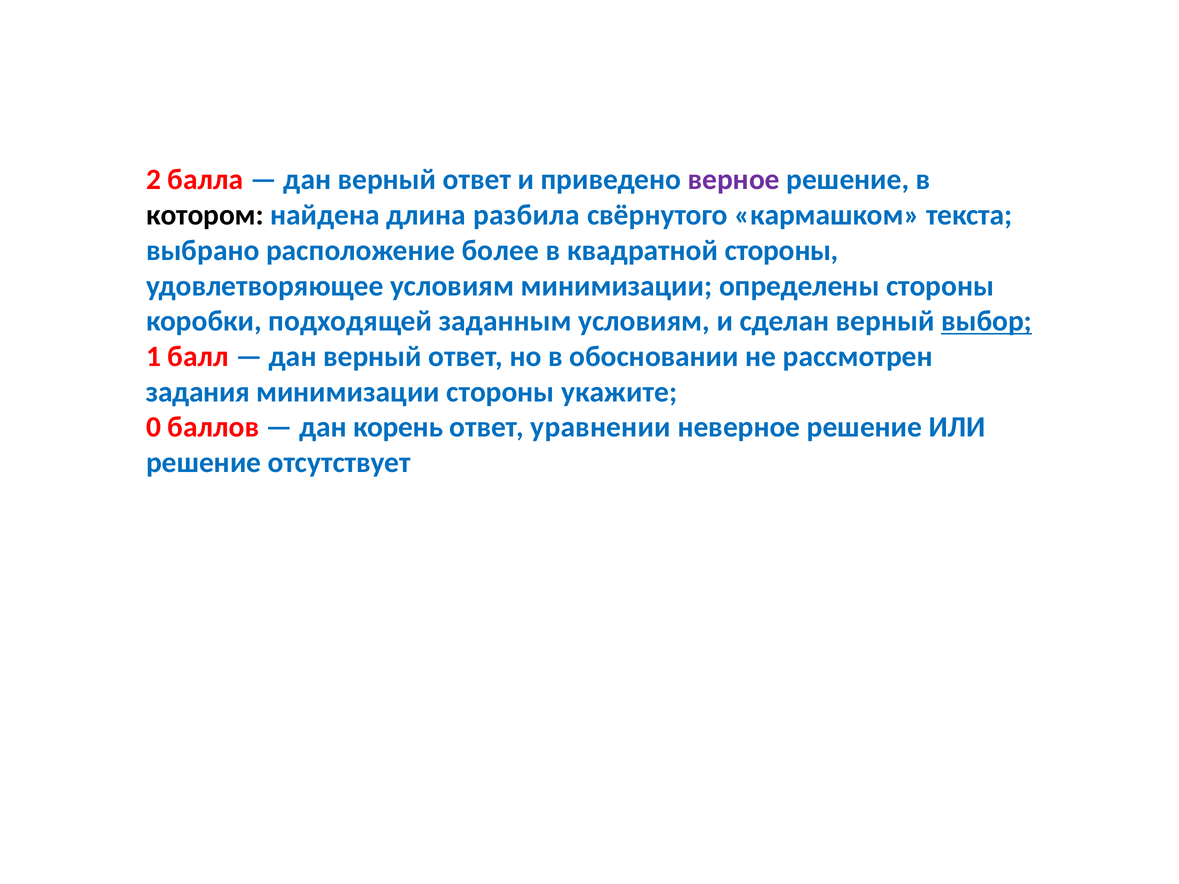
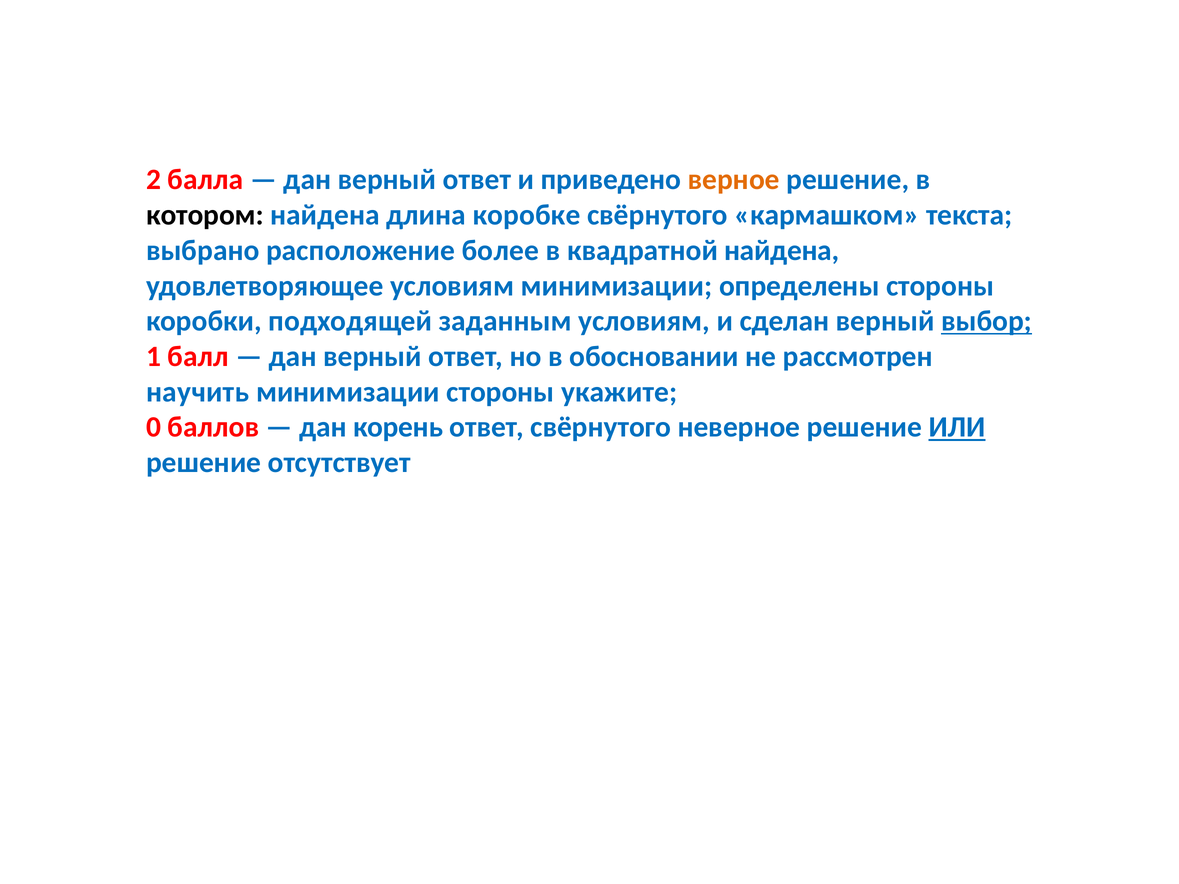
верное colour: purple -> orange
разбила: разбила -> коробке
квадратной стороны: стороны -> найдена
задания: задания -> научить
ответ уравнении: уравнении -> свёрнутого
ИЛИ underline: none -> present
